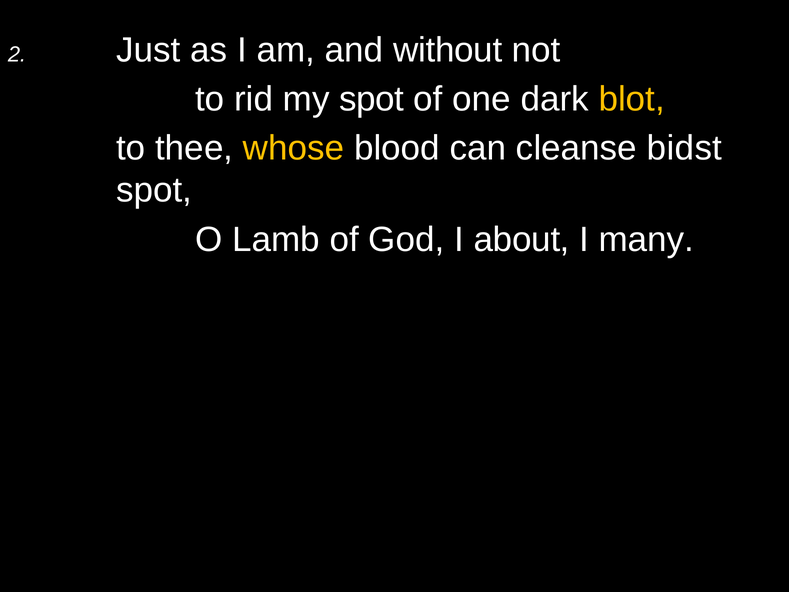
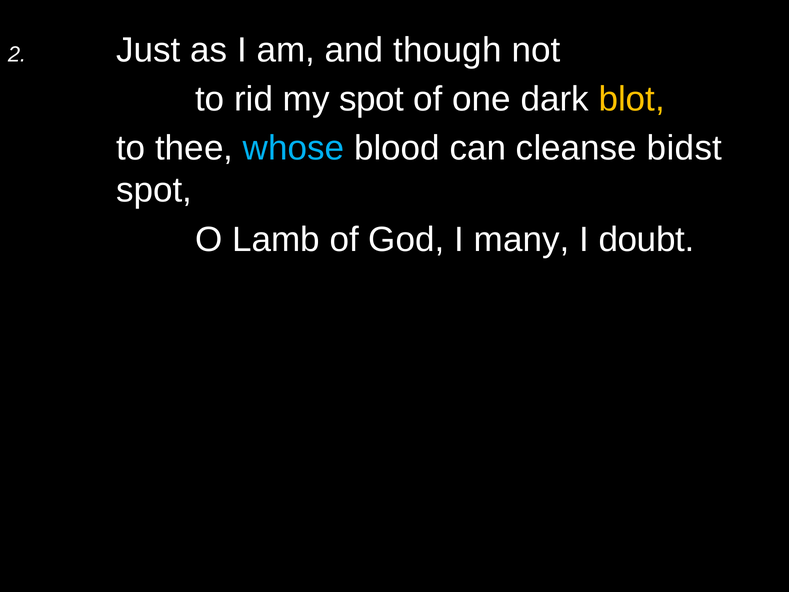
without: without -> though
whose colour: yellow -> light blue
about: about -> many
many: many -> doubt
